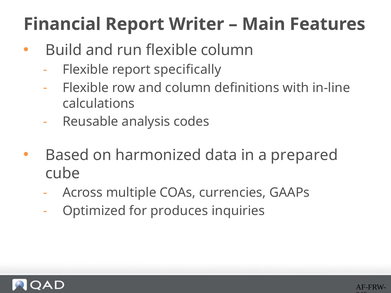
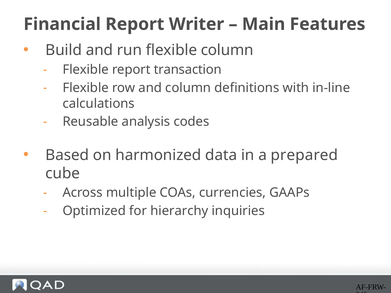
specifically: specifically -> transaction
produces: produces -> hierarchy
